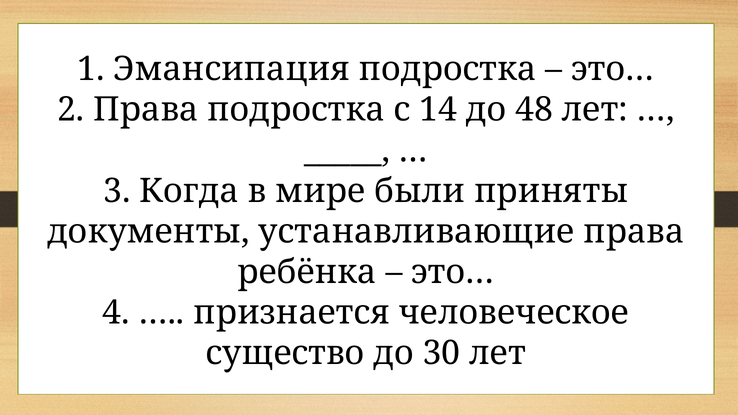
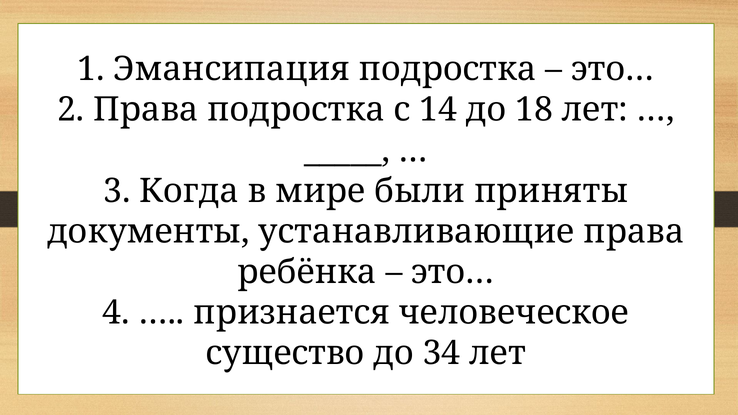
48: 48 -> 18
30: 30 -> 34
